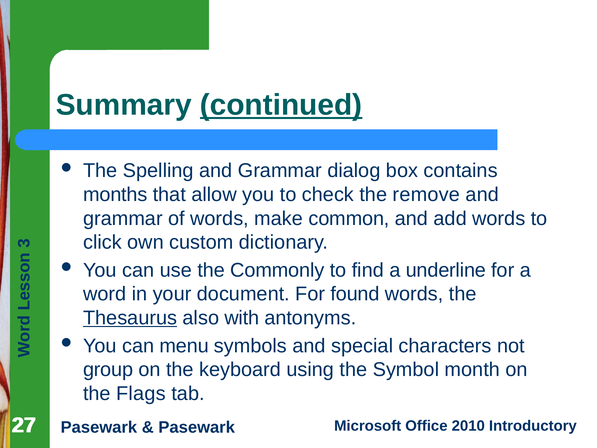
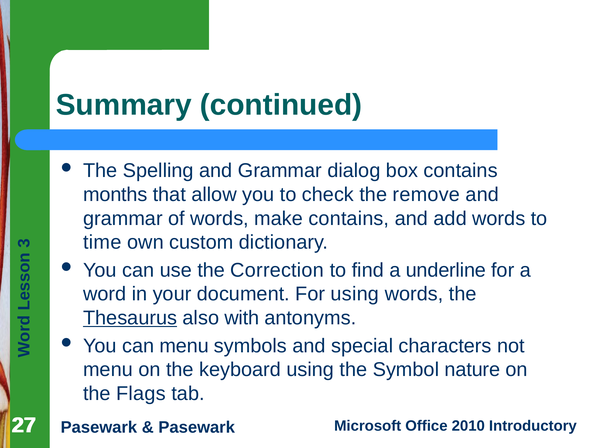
continued underline: present -> none
make common: common -> contains
click: click -> time
Commonly: Commonly -> Correction
For found: found -> using
group at (108, 370): group -> menu
month: month -> nature
